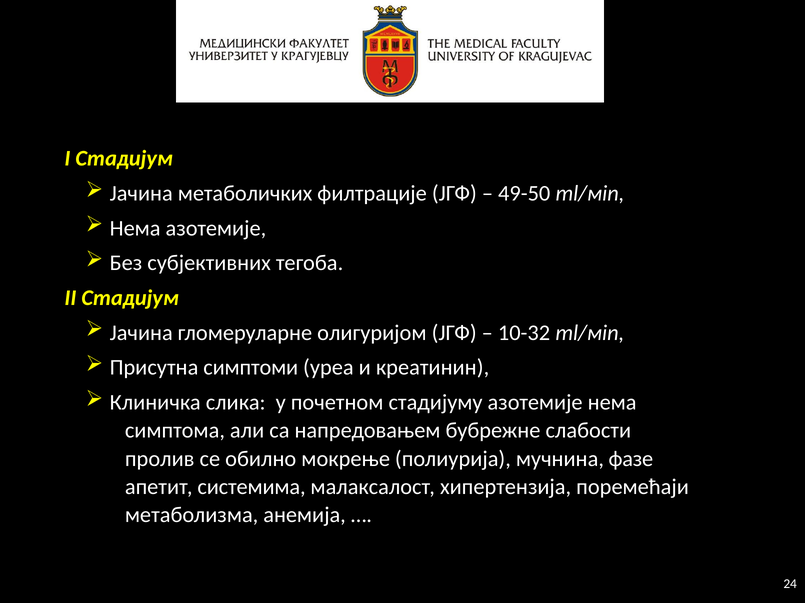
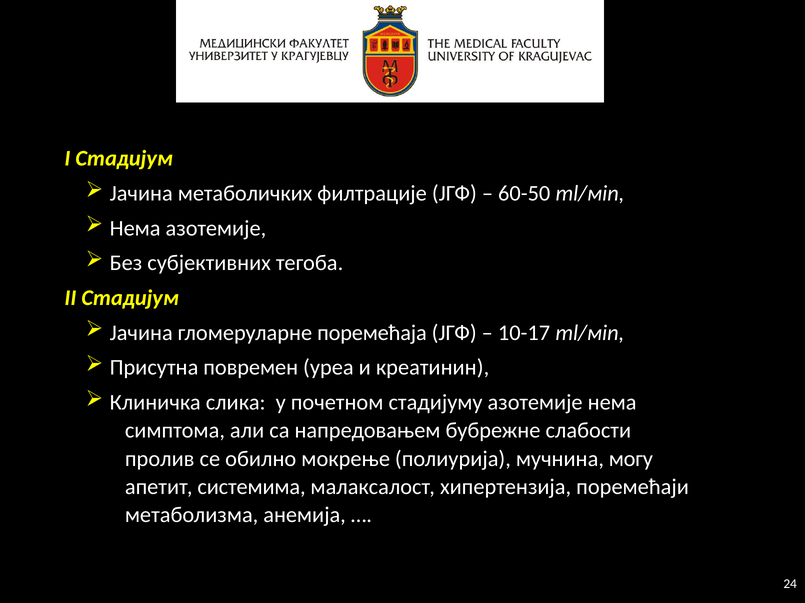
49-50: 49-50 -> 60-50
олигуријом: олигуријом -> поремећаја
10-32: 10-32 -> 10-17
симптоми: симптоми -> повремен
фазе: фазе -> могу
